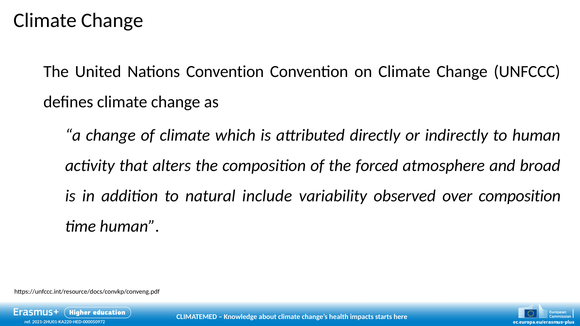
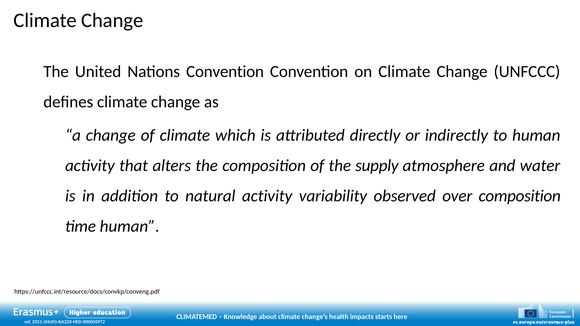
forced: forced -> supply
broad: broad -> water
natural include: include -> activity
